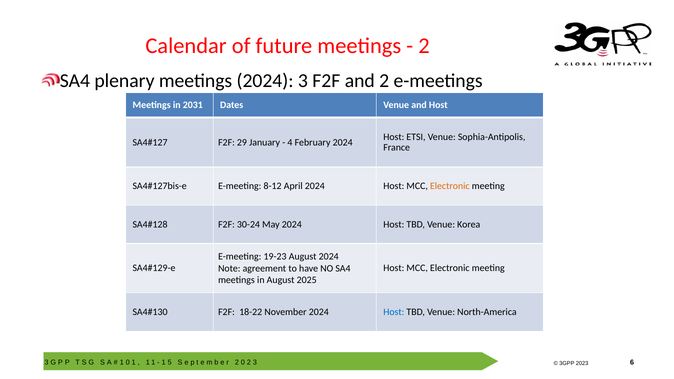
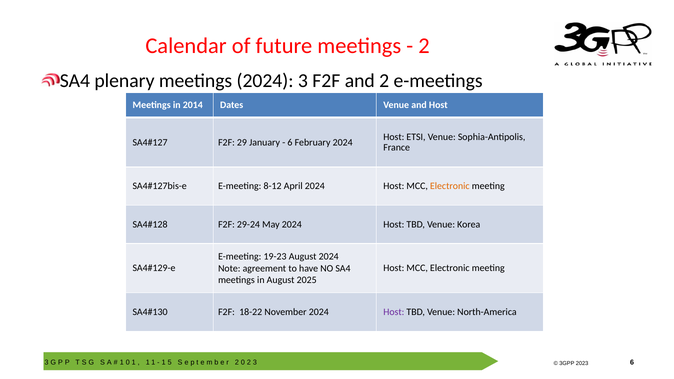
2031: 2031 -> 2014
4 at (290, 142): 4 -> 6
30-24: 30-24 -> 29-24
Host at (394, 312) colour: blue -> purple
